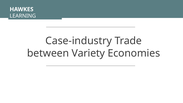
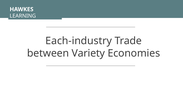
Case-industry: Case-industry -> Each-industry
